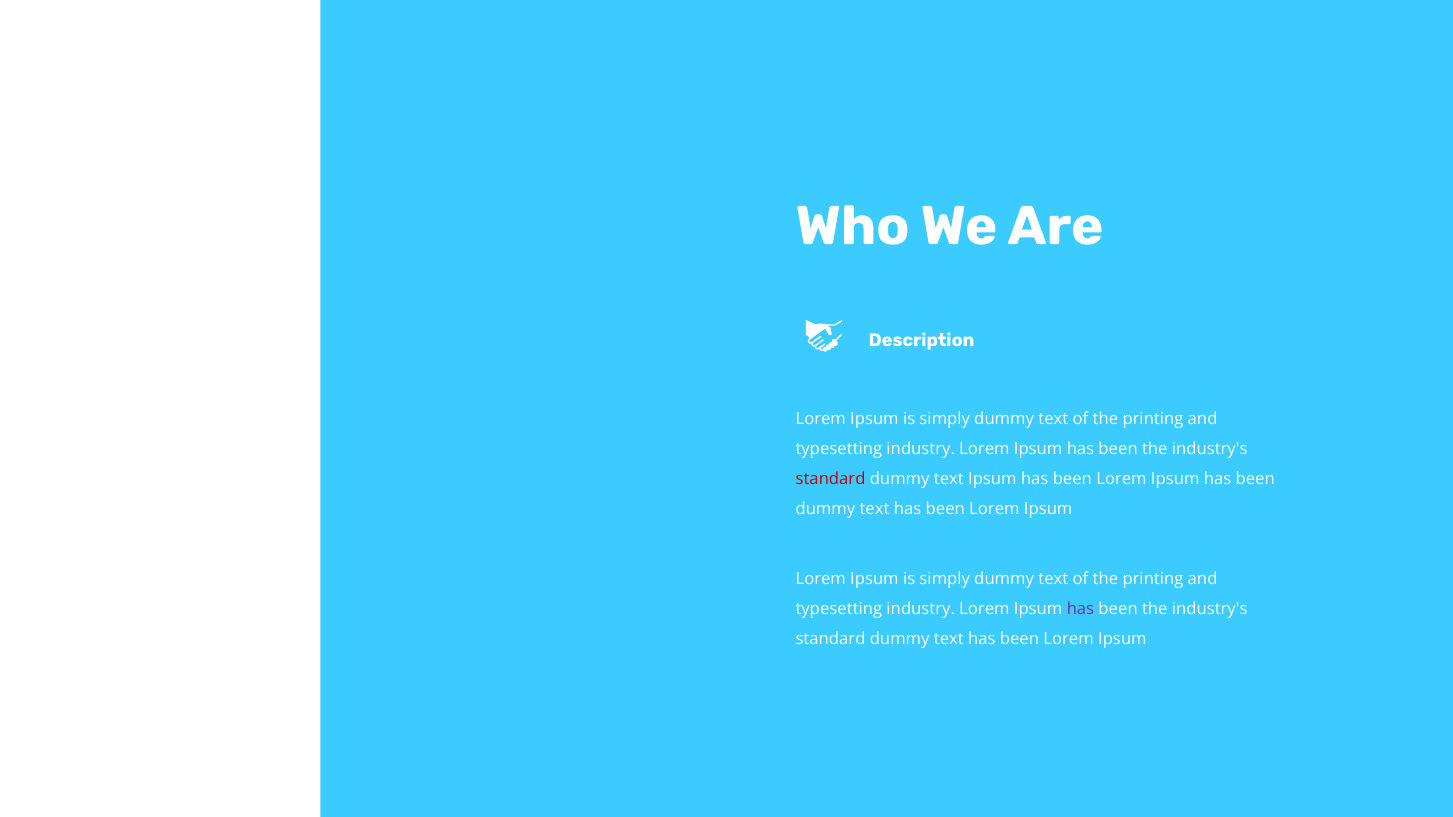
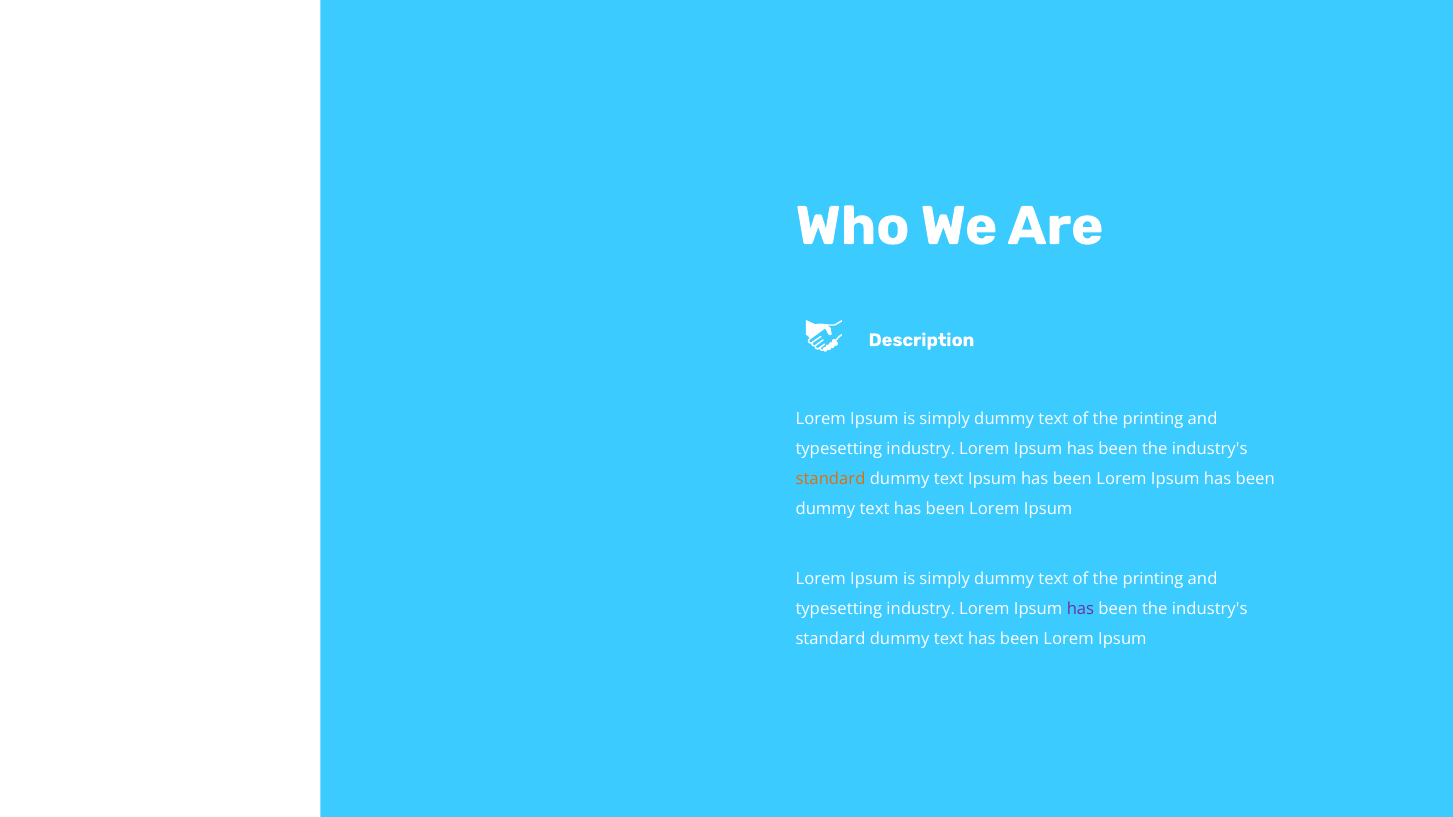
standard at (831, 479) colour: red -> orange
